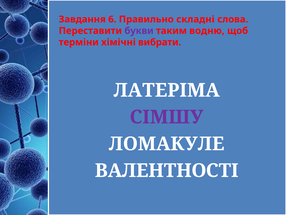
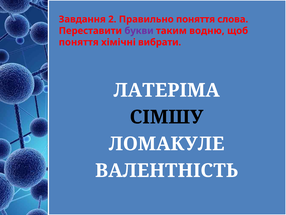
6: 6 -> 2
Правильно складні: складні -> поняття
терміни at (79, 42): терміни -> поняття
СІМШУ colour: purple -> black
ВАЛЕНТНОСТІ: ВАЛЕНТНОСТІ -> ВАЛЕНТНІСТЬ
